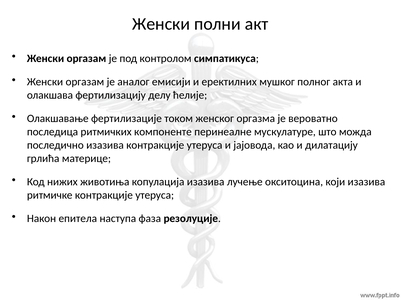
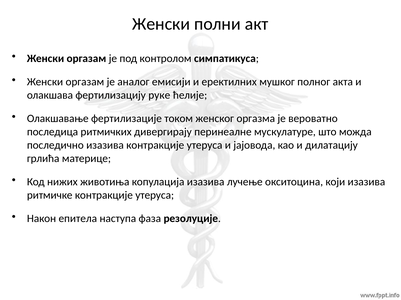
делу: делу -> руке
компоненте: компоненте -> дивергирају
